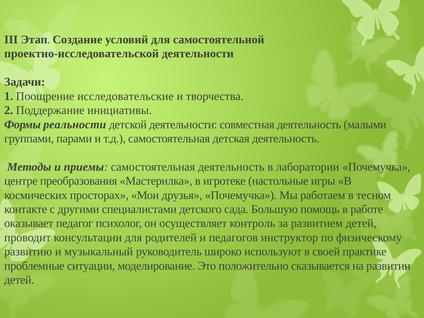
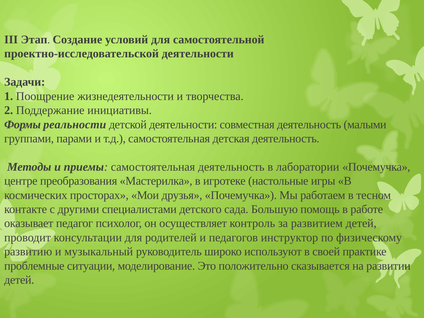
исследовательские: исследовательские -> жизнедеятельности
